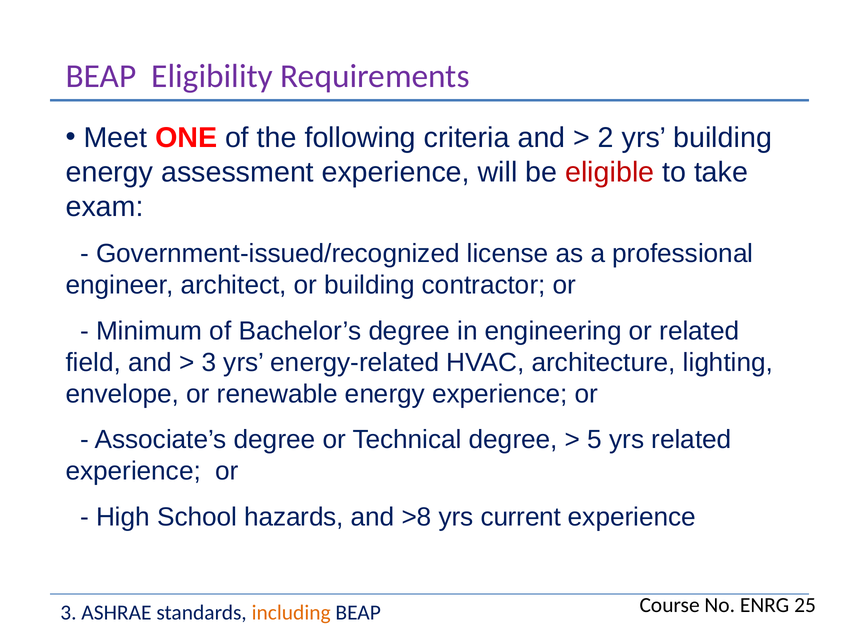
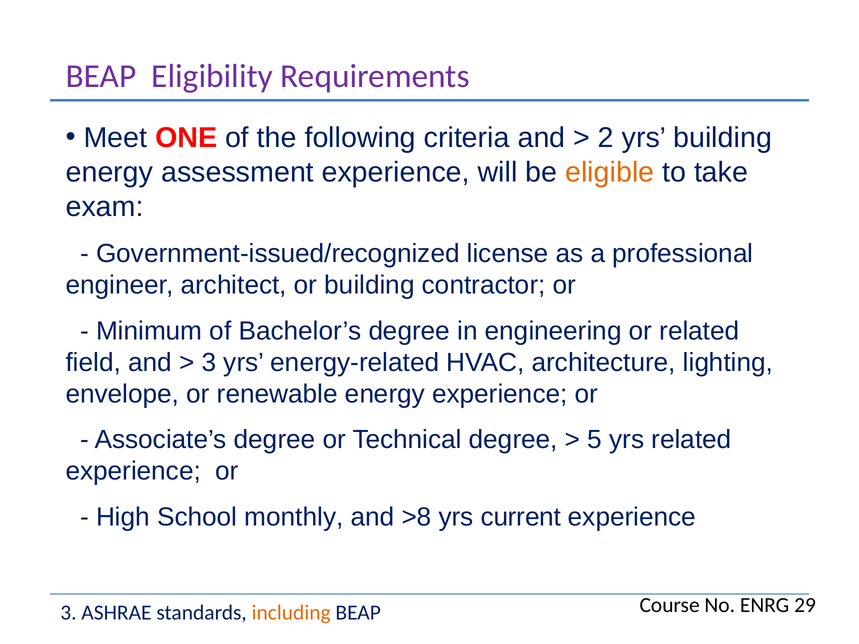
eligible colour: red -> orange
hazards: hazards -> monthly
25: 25 -> 29
